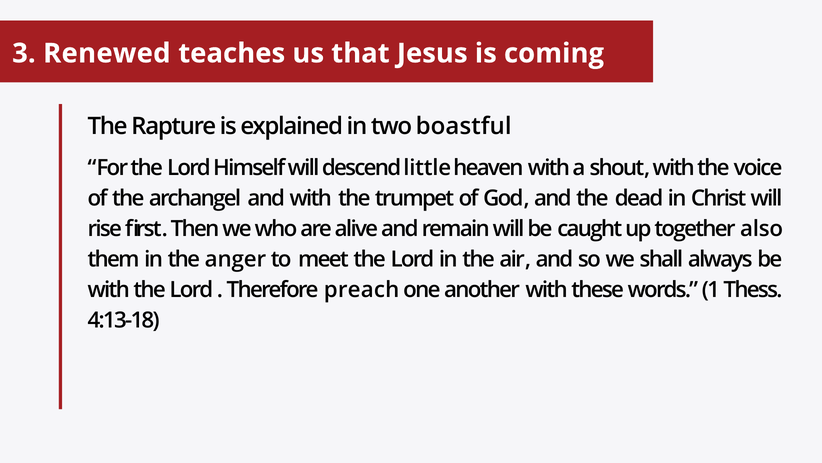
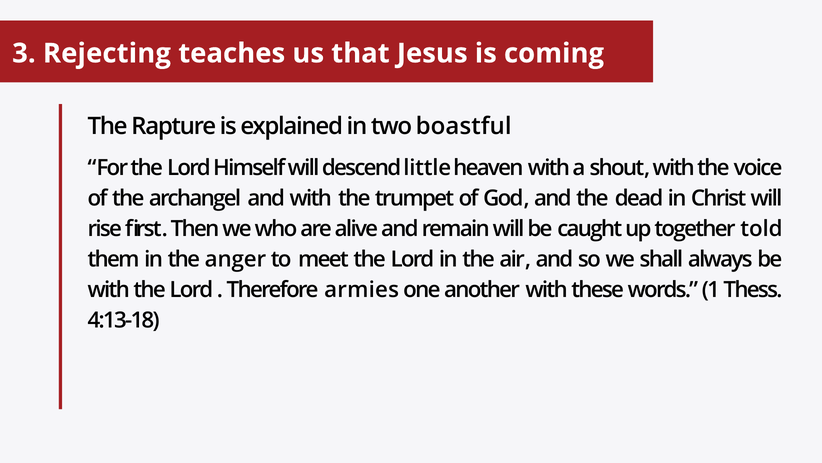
Renewed: Renewed -> Rejecting
also: also -> told
preach: preach -> armies
